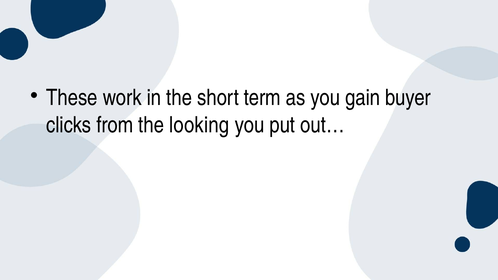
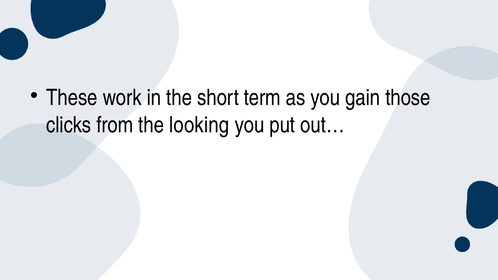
buyer: buyer -> those
